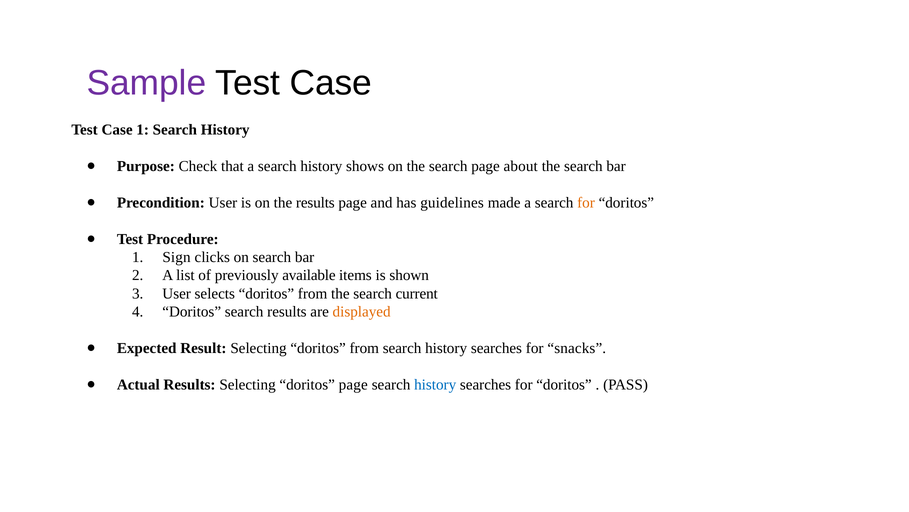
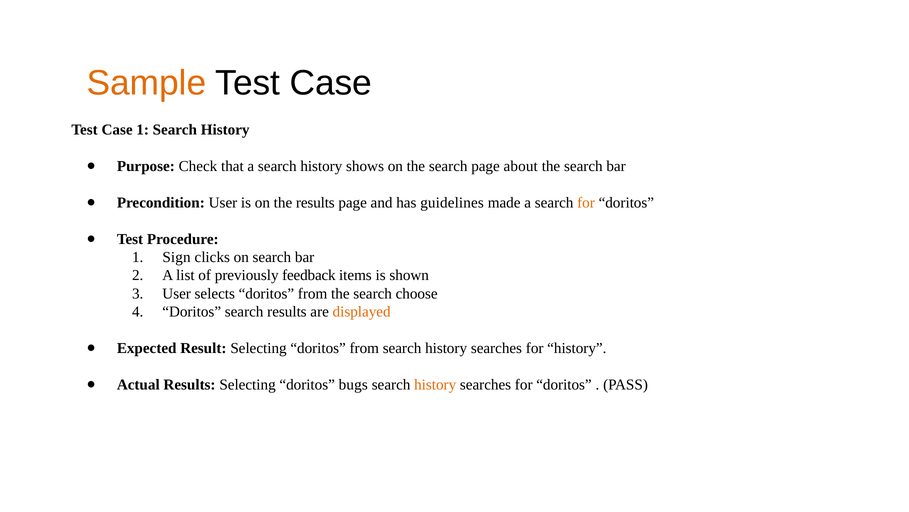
Sample colour: purple -> orange
available: available -> feedback
current: current -> choose
for snacks: snacks -> history
doritos page: page -> bugs
history at (435, 384) colour: blue -> orange
